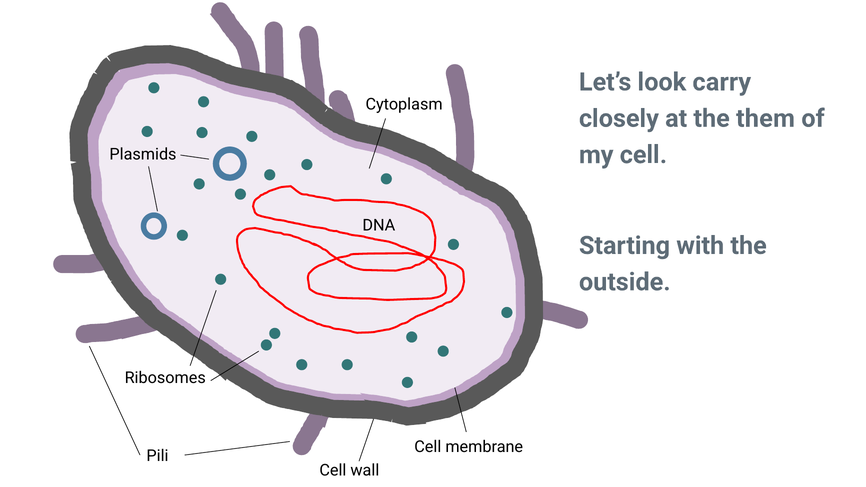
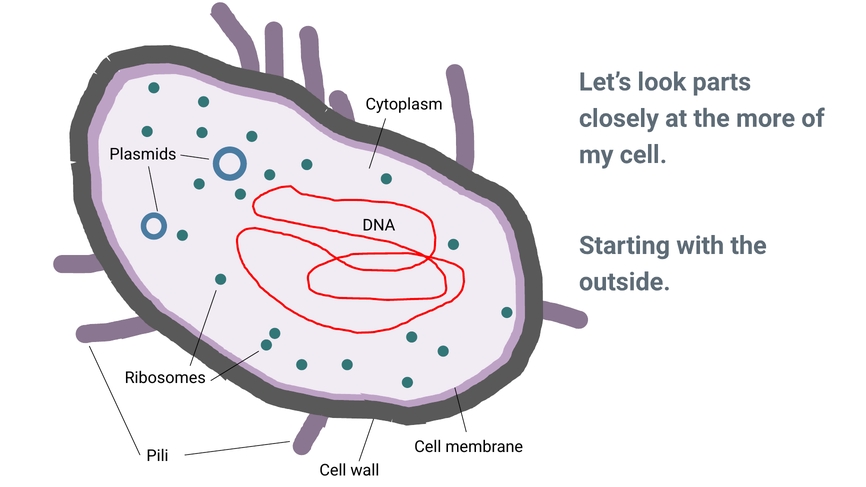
carry: carry -> parts
them: them -> more
